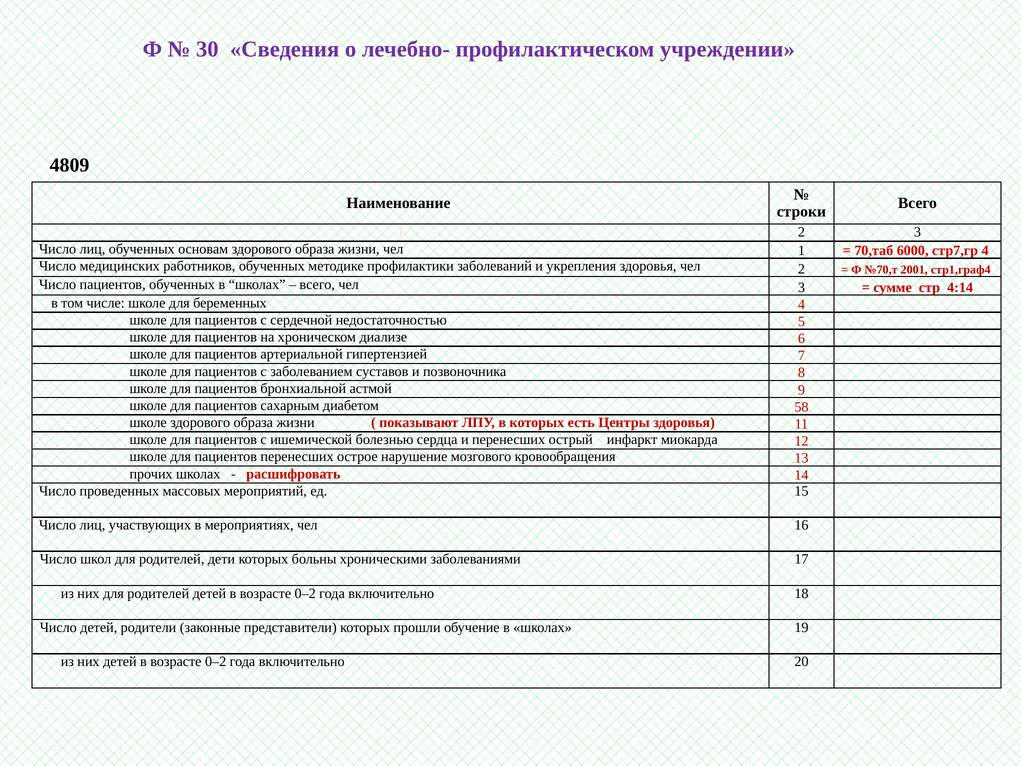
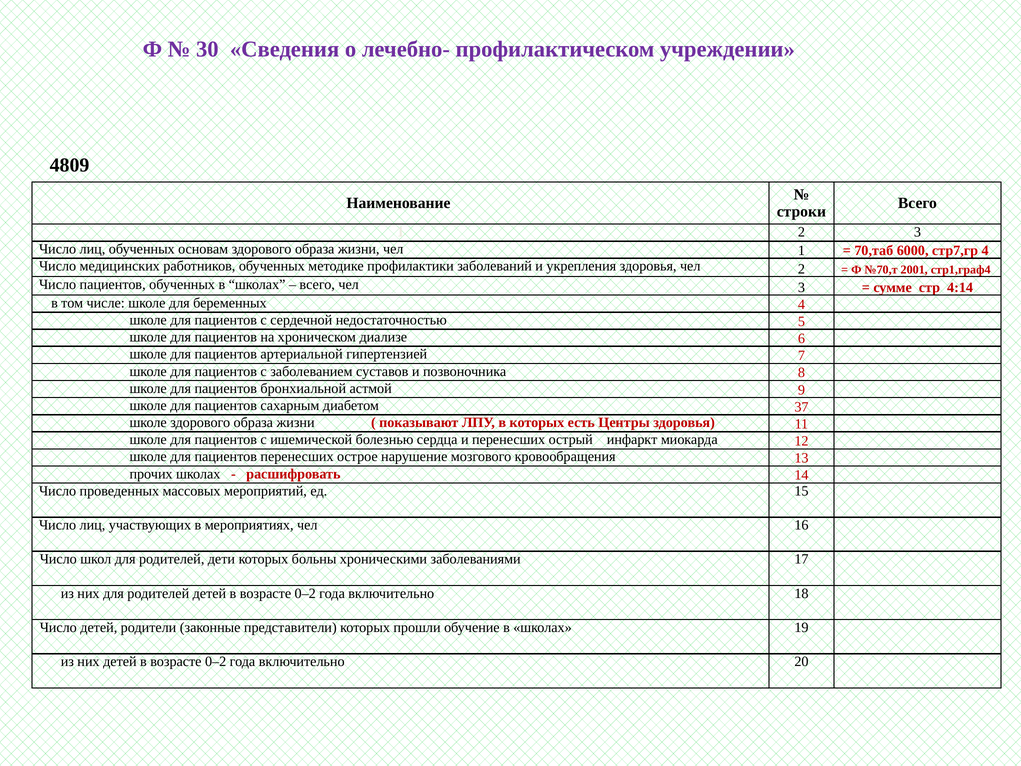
58: 58 -> 37
